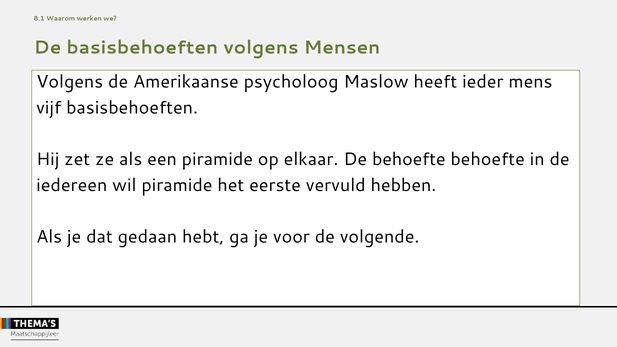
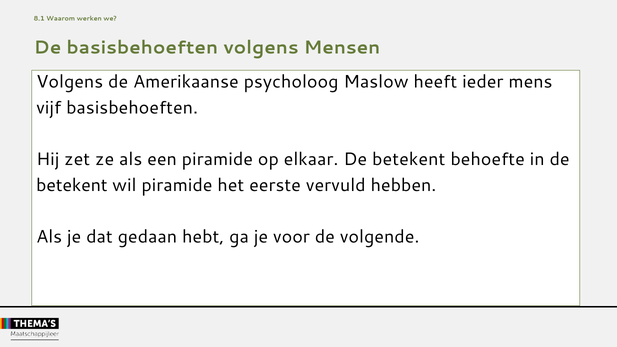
elkaar De behoefte: behoefte -> betekent
iedereen at (72, 185): iedereen -> betekent
